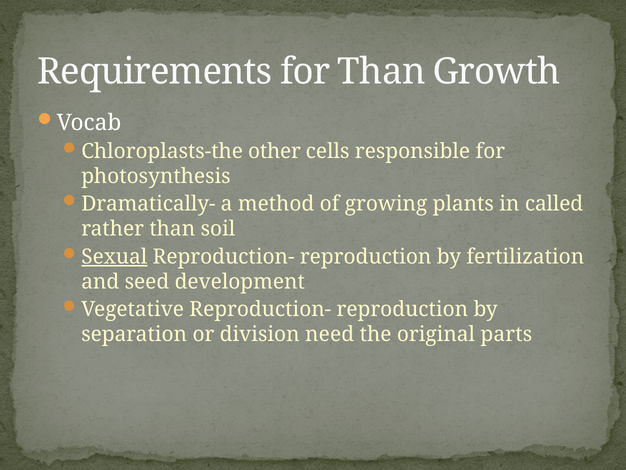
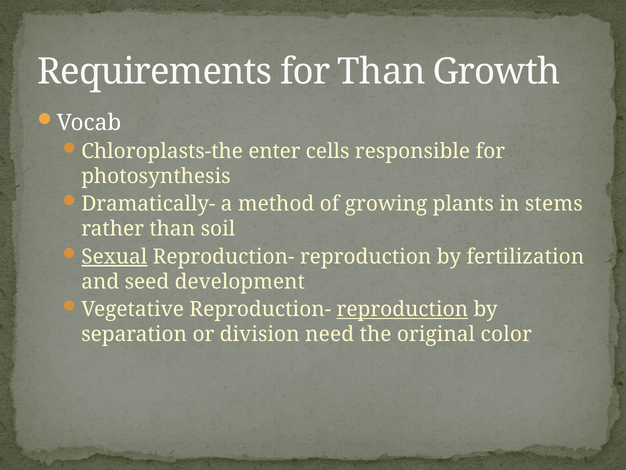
other: other -> enter
called: called -> stems
reproduction at (402, 309) underline: none -> present
parts: parts -> color
